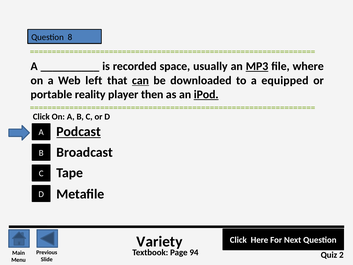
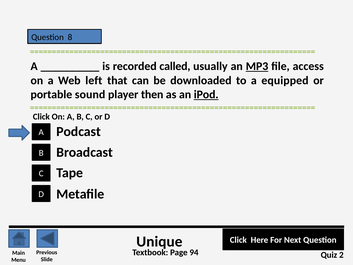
space: space -> called
where: where -> access
can underline: present -> none
reality: reality -> sound
Podcast underline: present -> none
Variety: Variety -> Unique
